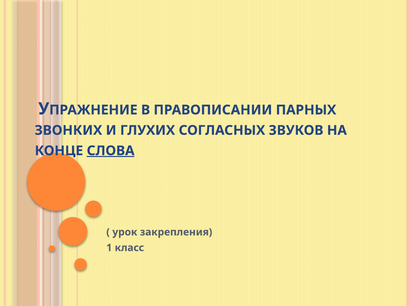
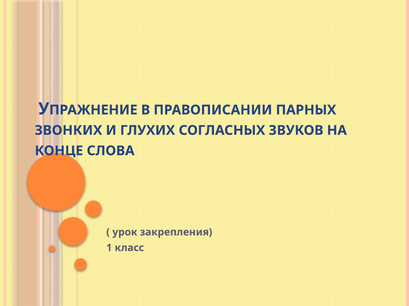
СЛОВА underline: present -> none
